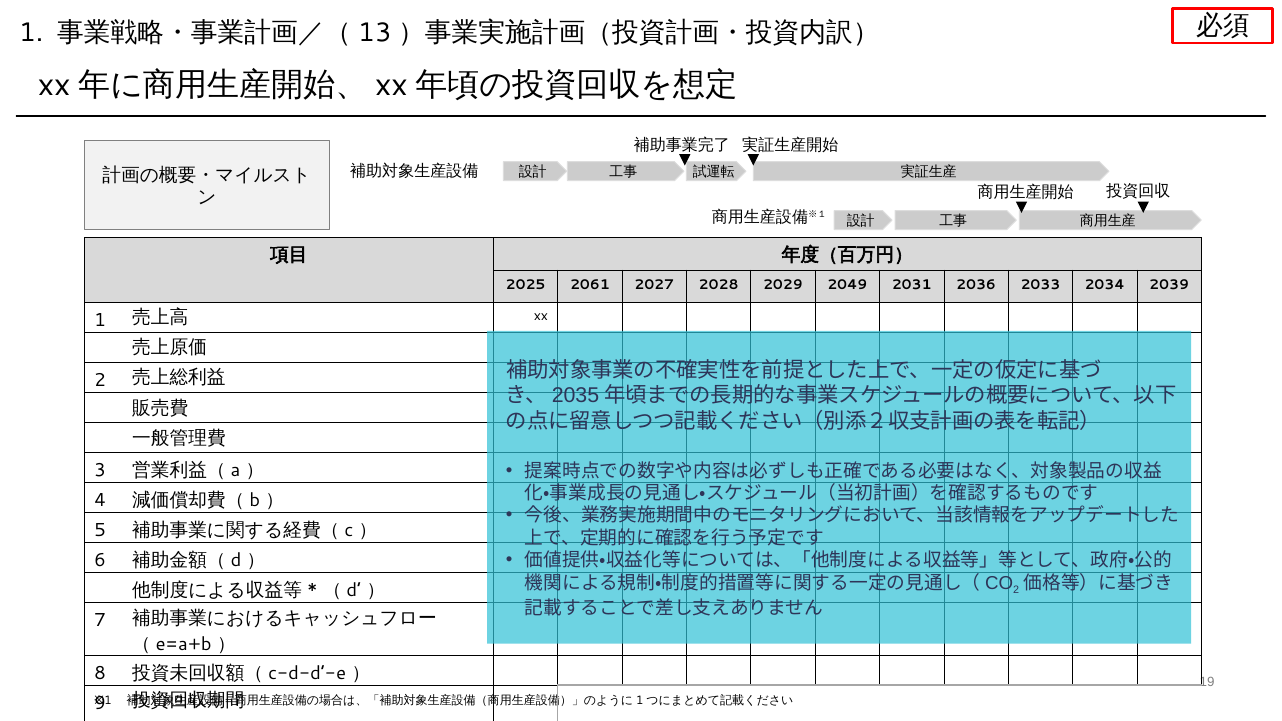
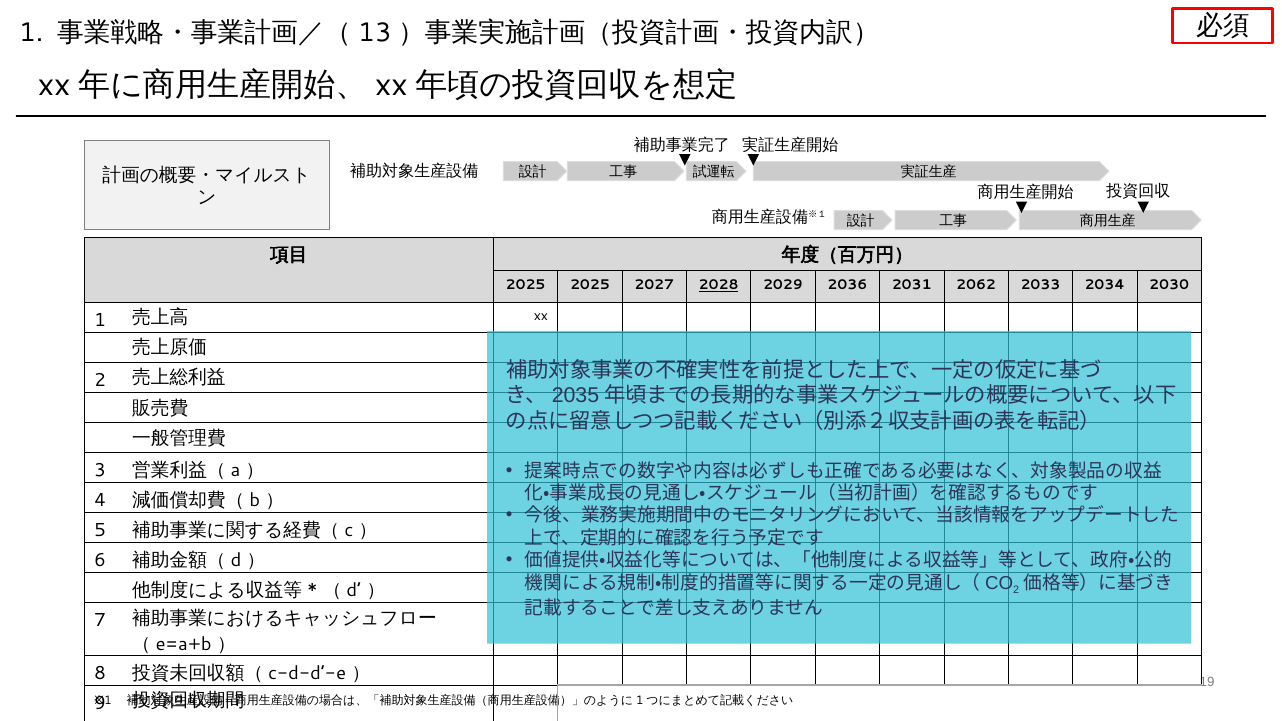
2025 2061: 2061 -> 2025
2028 underline: none -> present
2049: 2049 -> 2036
2036: 2036 -> 2062
2039: 2039 -> 2030
